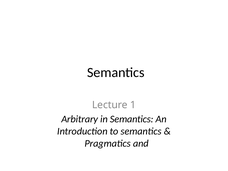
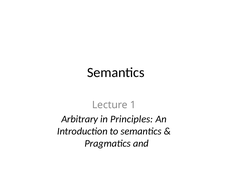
in Semantics: Semantics -> Principles
